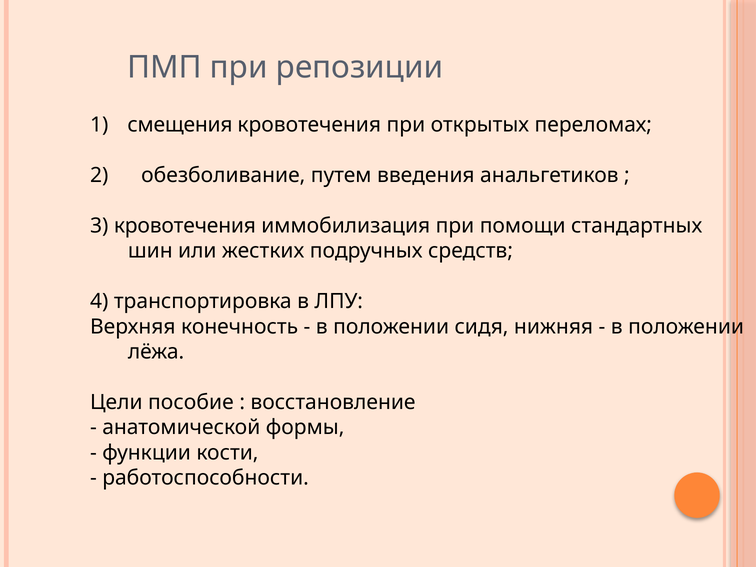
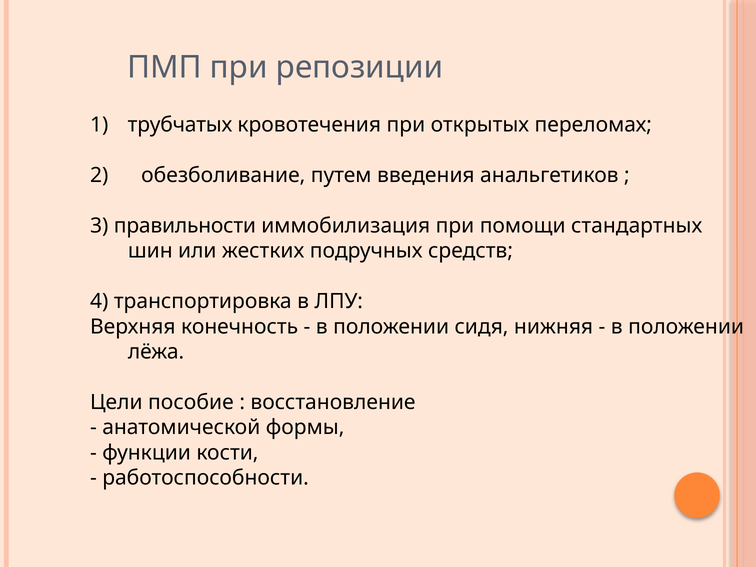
смещения: смещения -> трубчатых
3 кровотечения: кровотечения -> правильности
